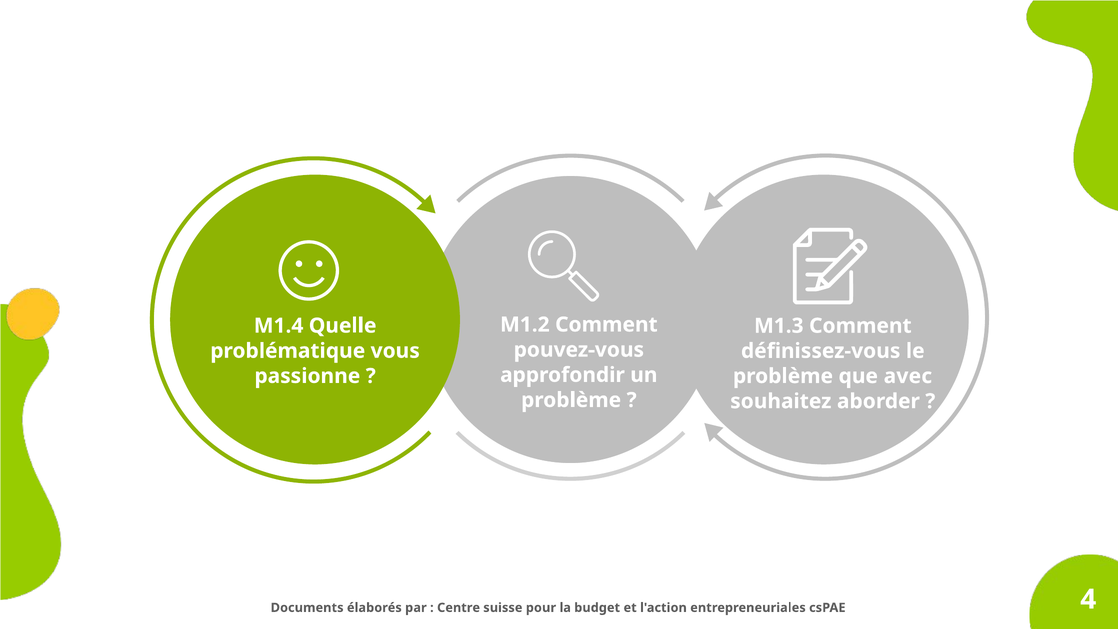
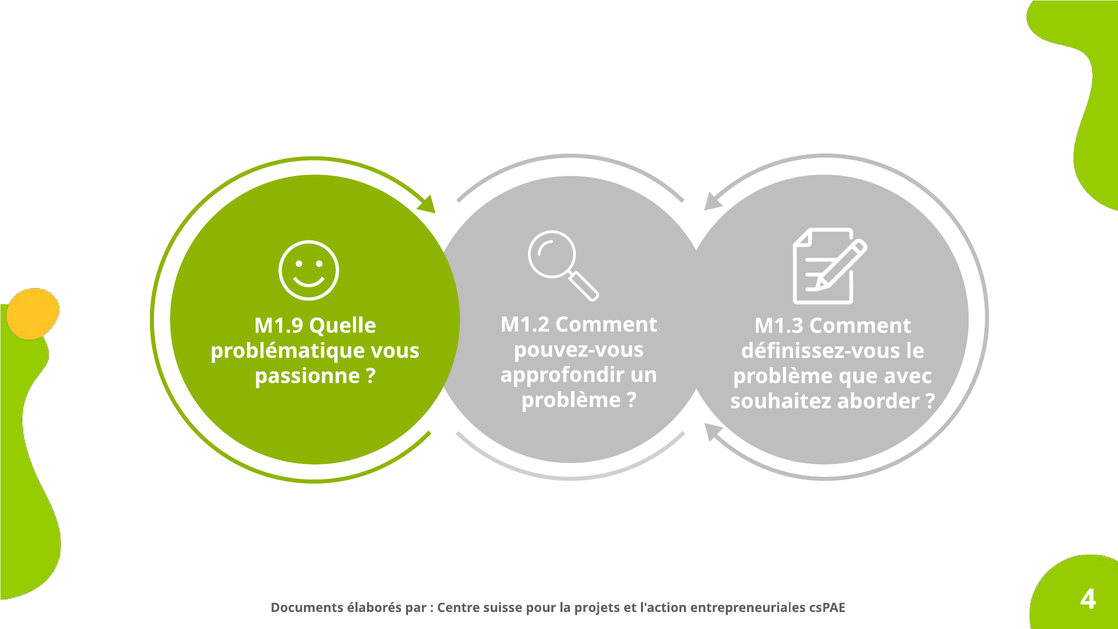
M1.4: M1.4 -> M1.9
budget: budget -> projets
